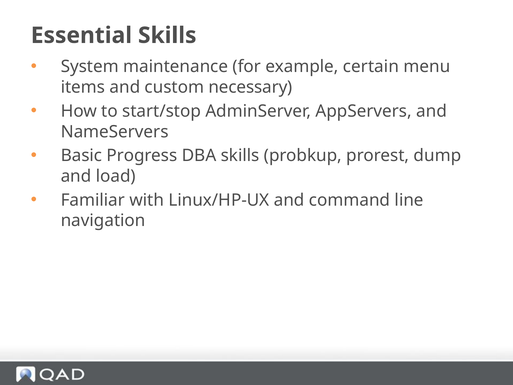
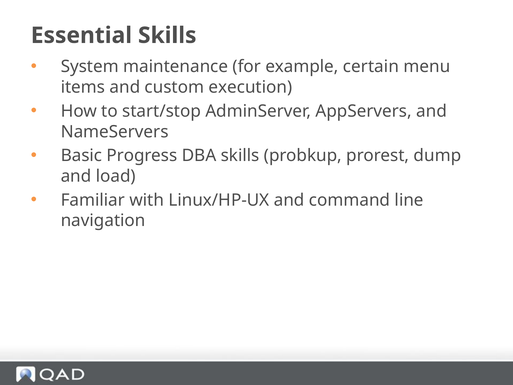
necessary: necessary -> execution
